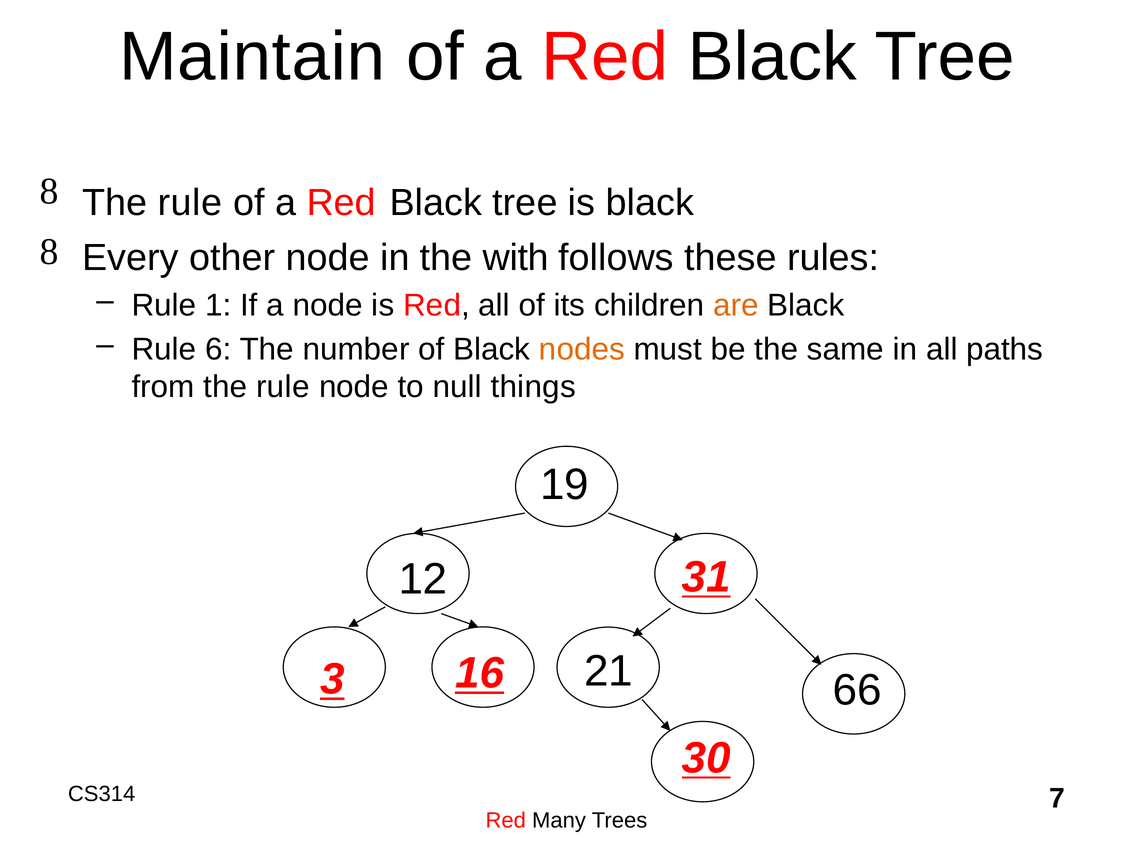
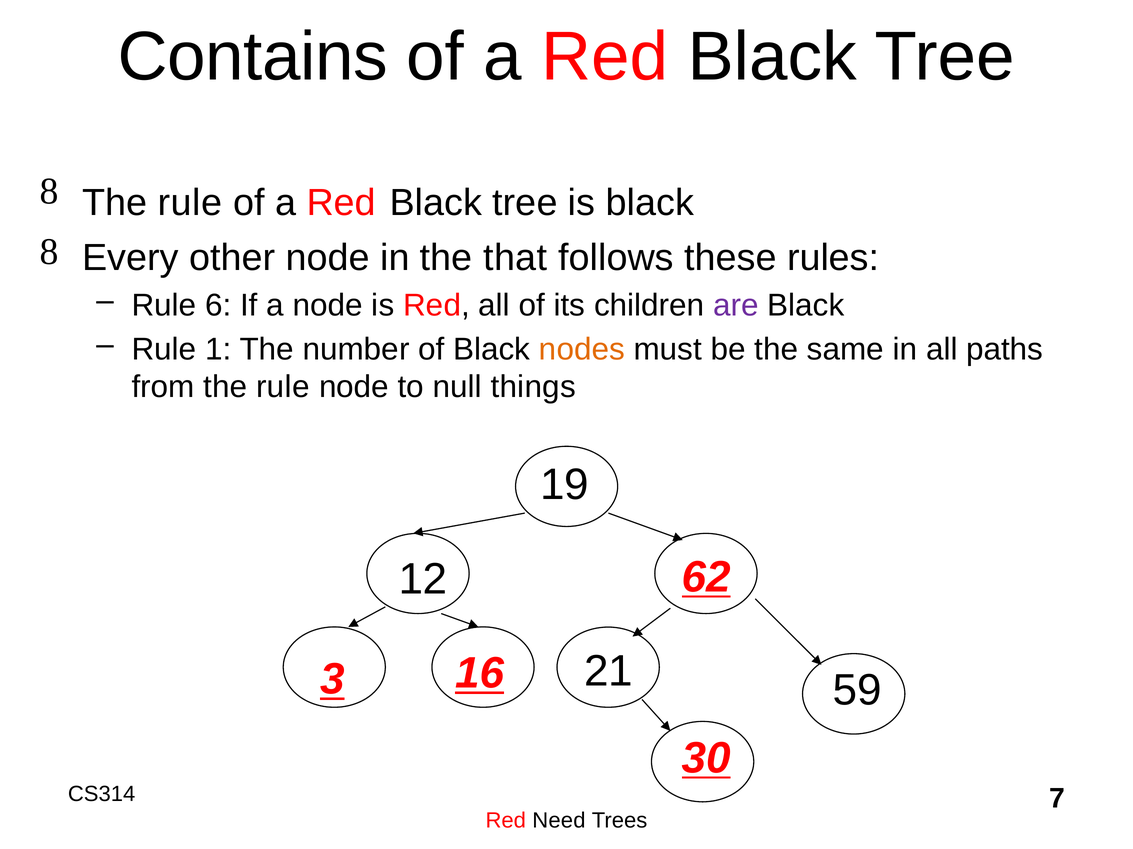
Maintain: Maintain -> Contains
with: with -> that
1: 1 -> 6
are colour: orange -> purple
6: 6 -> 1
31: 31 -> 62
66: 66 -> 59
Many: Many -> Need
